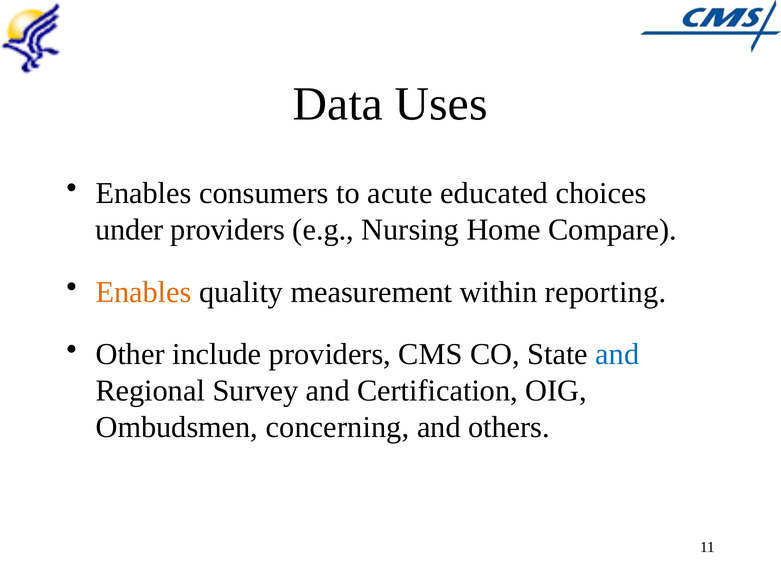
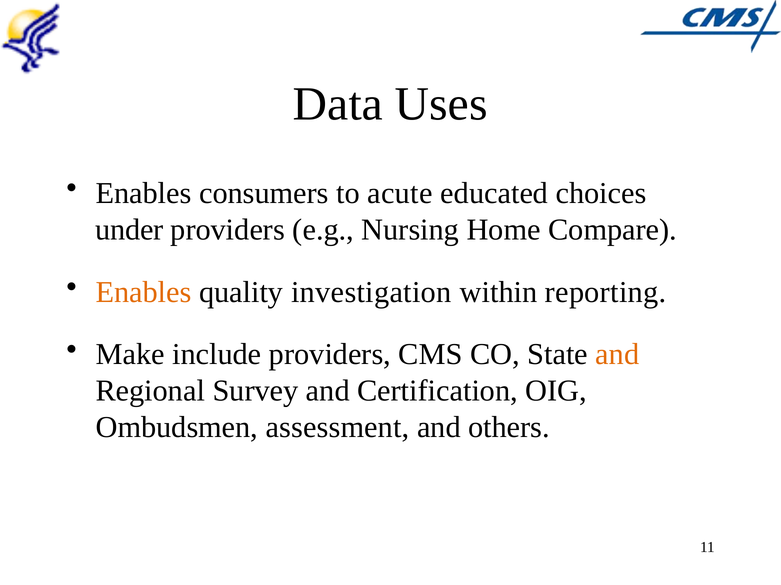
measurement: measurement -> investigation
Other: Other -> Make
and at (617, 355) colour: blue -> orange
concerning: concerning -> assessment
